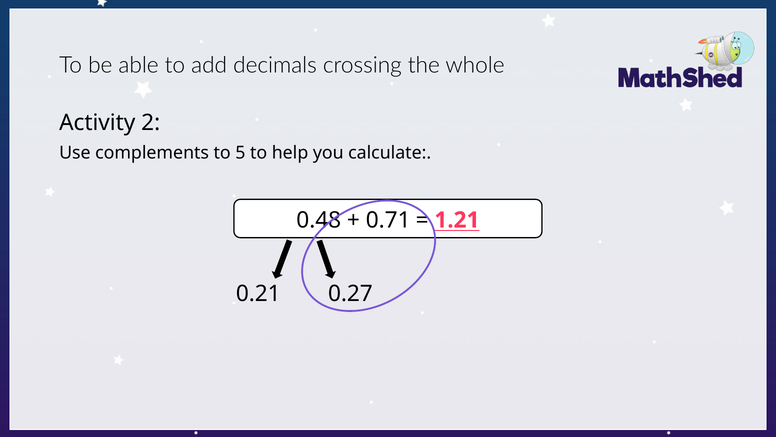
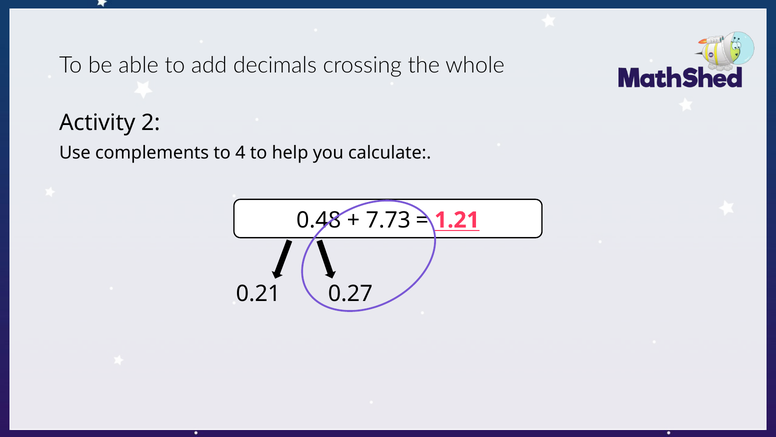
5: 5 -> 4
0.71: 0.71 -> 7.73
